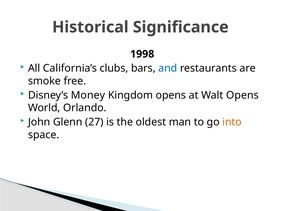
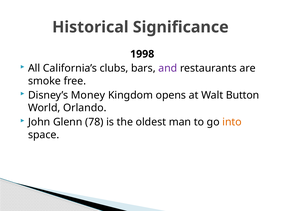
and colour: blue -> purple
Walt Opens: Opens -> Button
27: 27 -> 78
